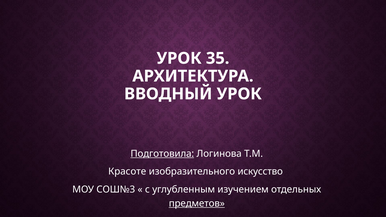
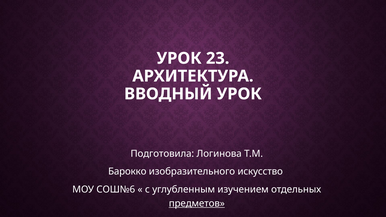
35: 35 -> 23
Подготовила underline: present -> none
Красоте: Красоте -> Барокко
СОШ№3: СОШ№3 -> СОШ№6
